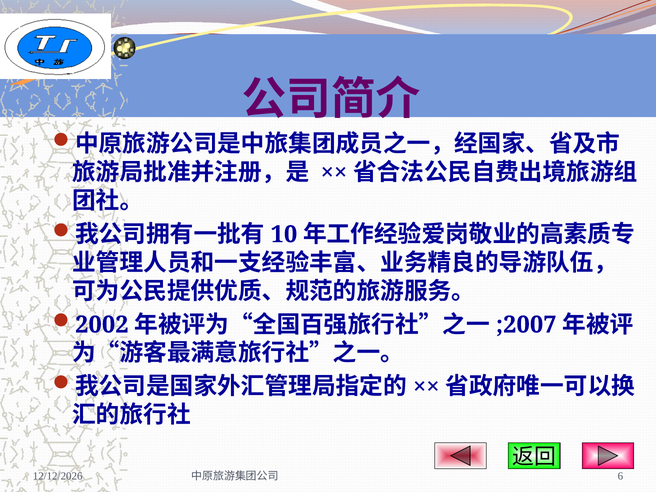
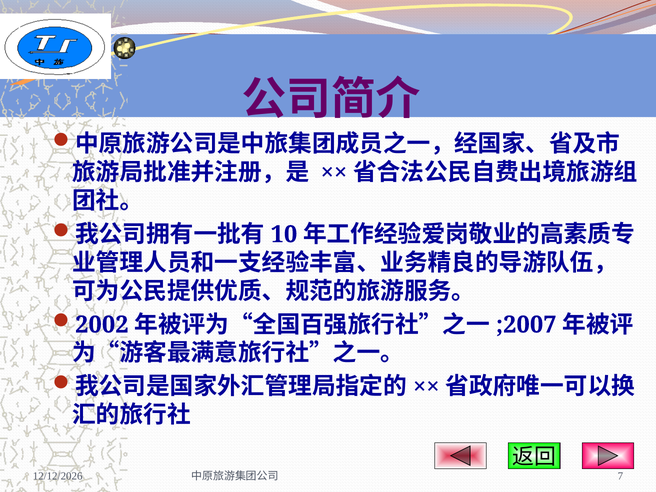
6: 6 -> 7
